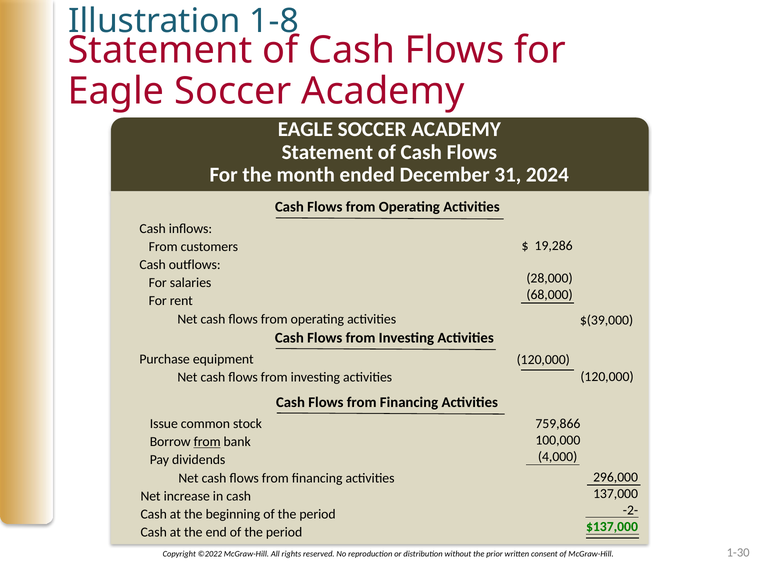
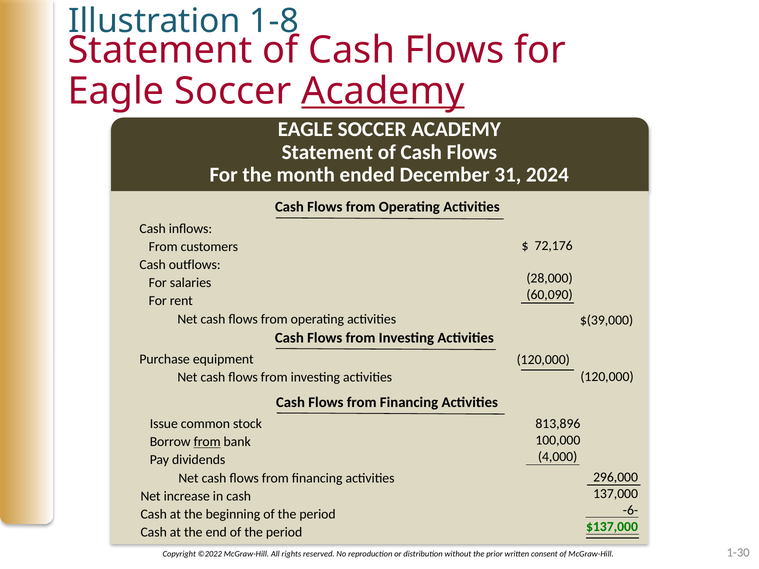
Academy at (383, 91) underline: none -> present
19,286: 19,286 -> 72,176
68,000: 68,000 -> 60,090
759,866: 759,866 -> 813,896
-2-: -2- -> -6-
